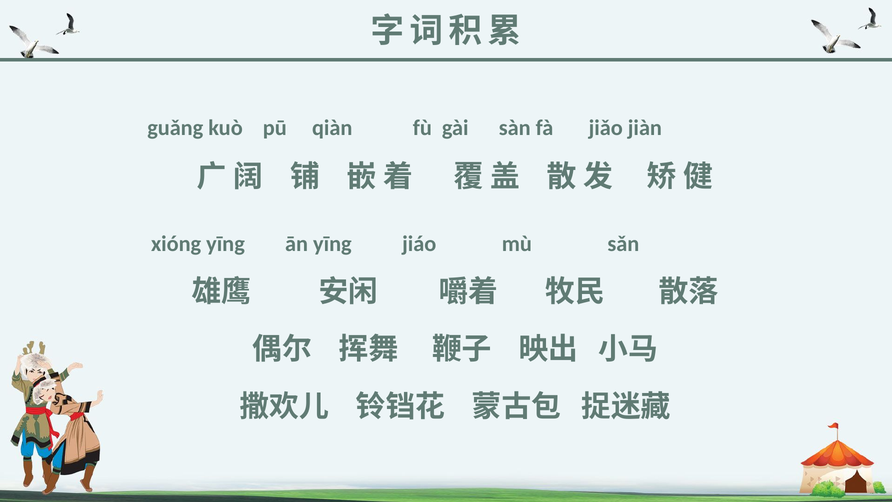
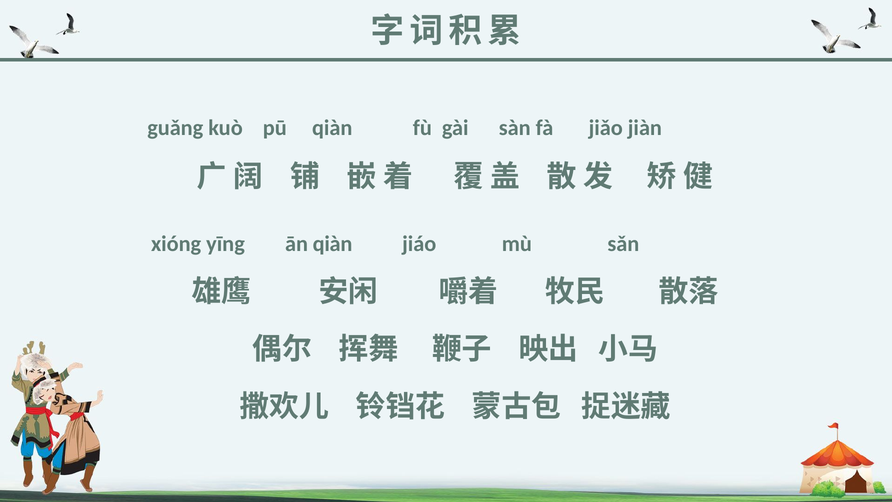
ān yīng: yīng -> qiàn
